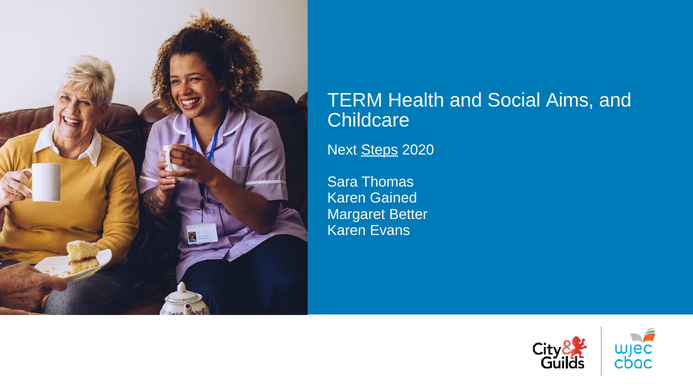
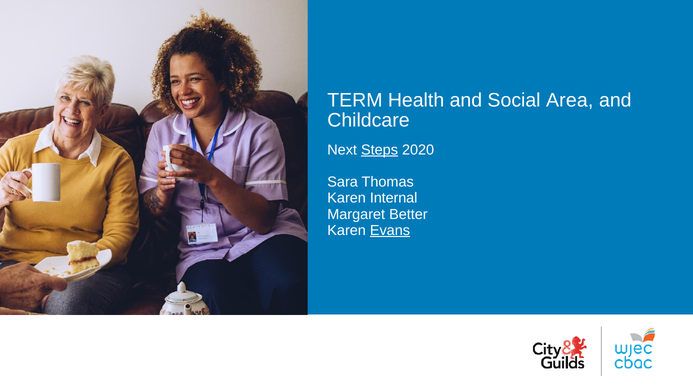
Aims: Aims -> Area
Gained: Gained -> Internal
Evans underline: none -> present
